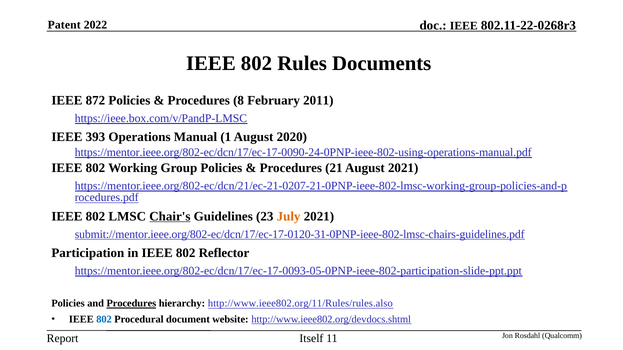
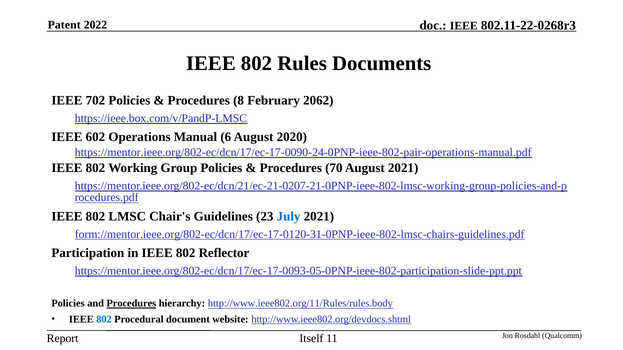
872: 872 -> 702
2011: 2011 -> 2062
393: 393 -> 602
1: 1 -> 6
https://mentor.ieee.org/802-ec/dcn/17/ec-17-0090-24-0PNP-ieee-802-using-operations-manual.pdf: https://mentor.ieee.org/802-ec/dcn/17/ec-17-0090-24-0PNP-ieee-802-using-operations-manual.pdf -> https://mentor.ieee.org/802-ec/dcn/17/ec-17-0090-24-0PNP-ieee-802-pair-operations-manual.pdf
21: 21 -> 70
Chair's underline: present -> none
July colour: orange -> blue
submit://mentor.ieee.org/802-ec/dcn/17/ec-17-0120-31-0PNP-ieee-802-lmsc-chairs-guidelines.pdf: submit://mentor.ieee.org/802-ec/dcn/17/ec-17-0120-31-0PNP-ieee-802-lmsc-chairs-guidelines.pdf -> form://mentor.ieee.org/802-ec/dcn/17/ec-17-0120-31-0PNP-ieee-802-lmsc-chairs-guidelines.pdf
http://www.ieee802.org/11/Rules/rules.also: http://www.ieee802.org/11/Rules/rules.also -> http://www.ieee802.org/11/Rules/rules.body
